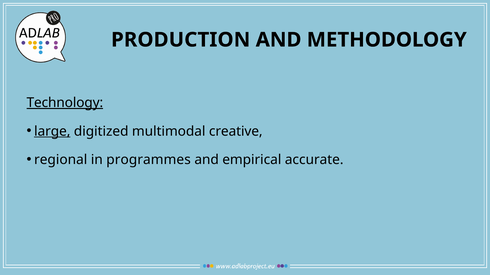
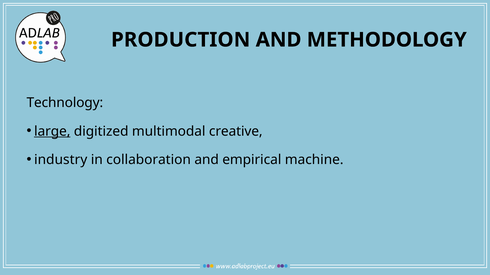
Technology underline: present -> none
regional: regional -> industry
programmes: programmes -> collaboration
accurate: accurate -> machine
